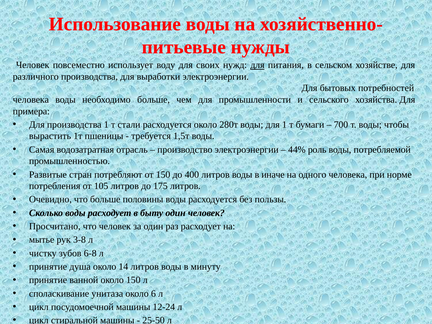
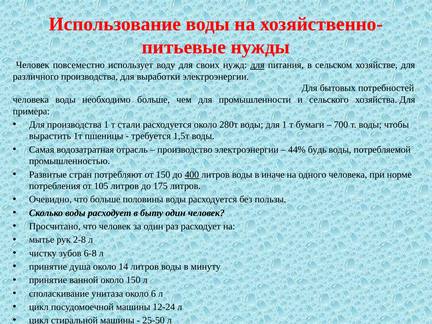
роль: роль -> будь
400 underline: none -> present
3-8: 3-8 -> 2-8
